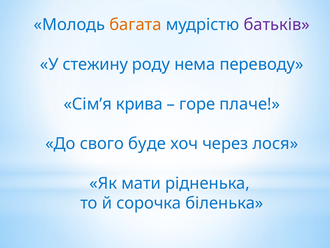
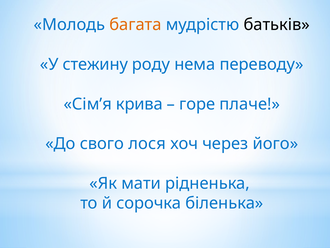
батьків colour: purple -> black
буде: буде -> лося
лося: лося -> його
